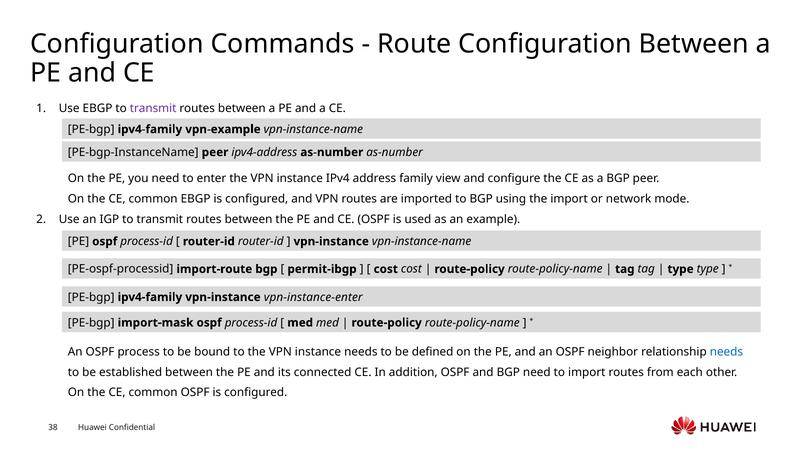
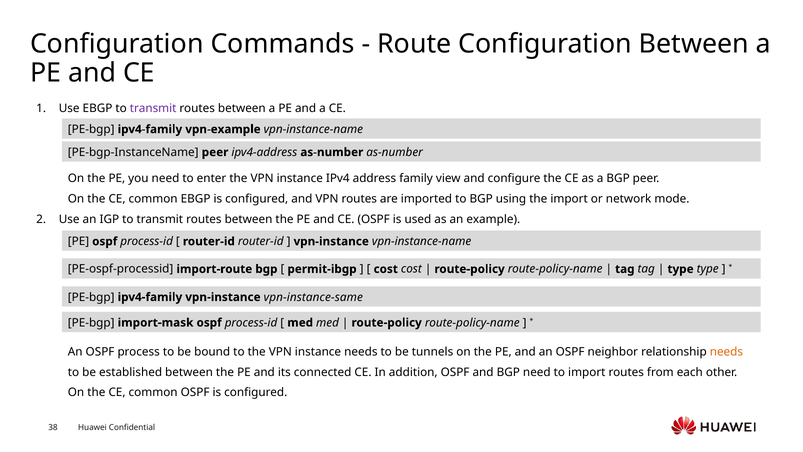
vpn-instance-enter: vpn-instance-enter -> vpn-instance-same
defined: defined -> tunnels
needs at (726, 352) colour: blue -> orange
